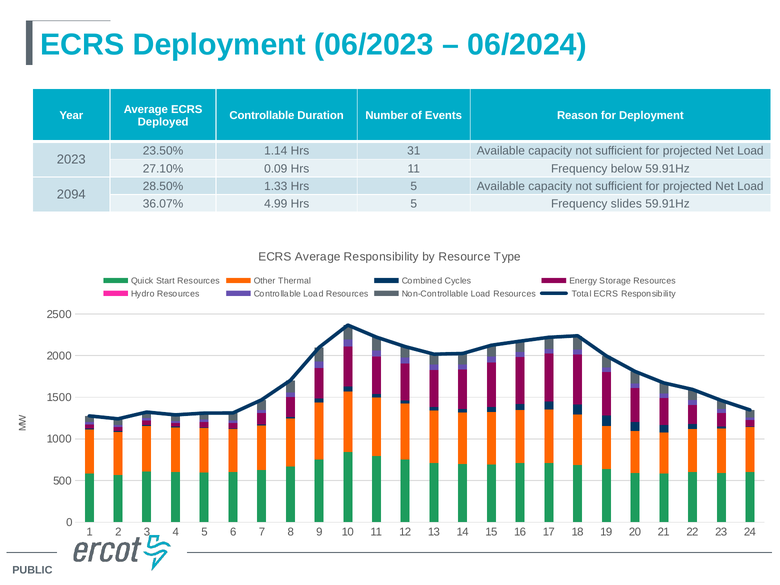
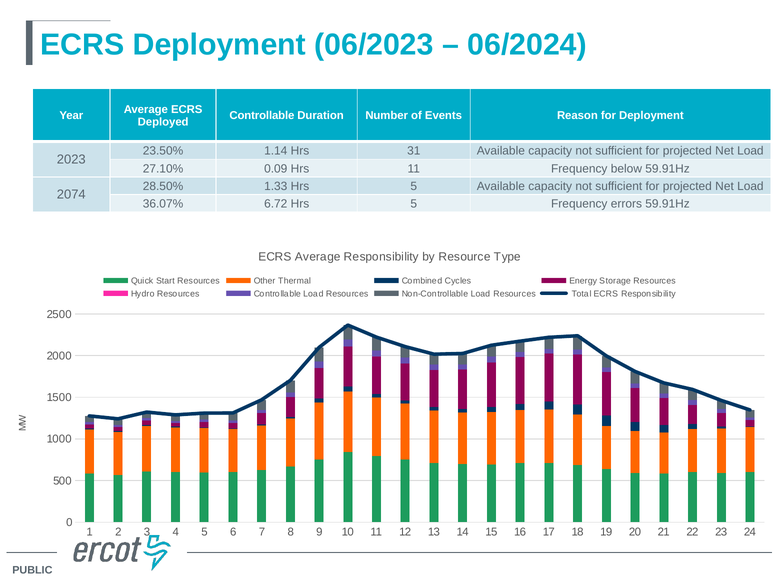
2094: 2094 -> 2074
4.99: 4.99 -> 6.72
slides: slides -> errors
